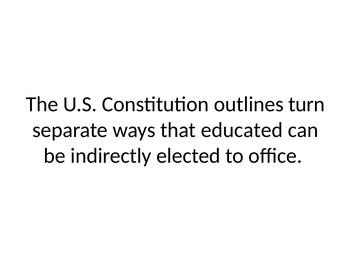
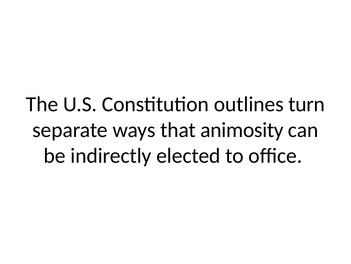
educated: educated -> animosity
